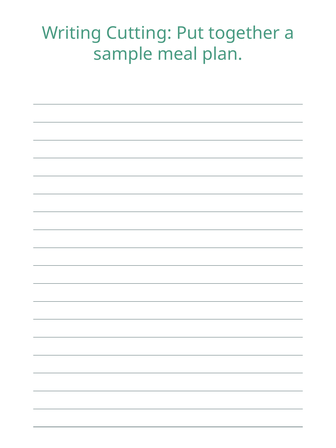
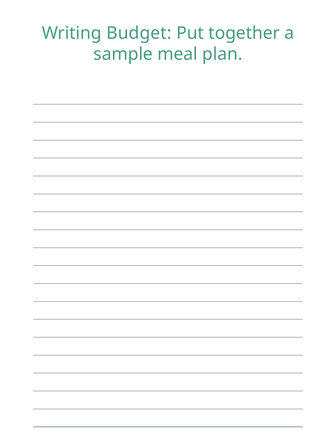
Cutting: Cutting -> Budget
